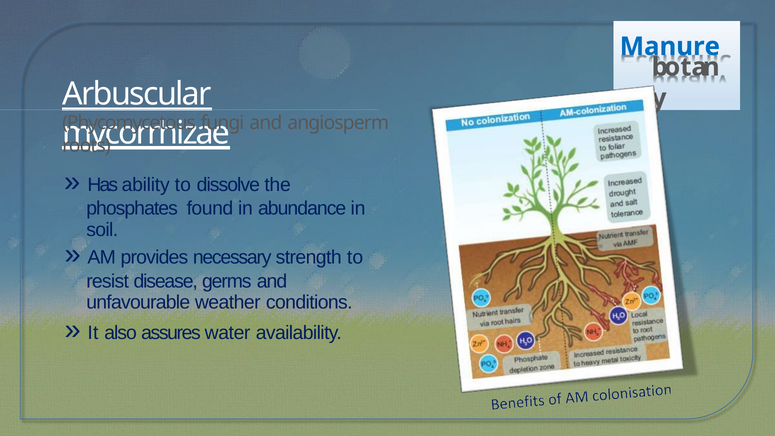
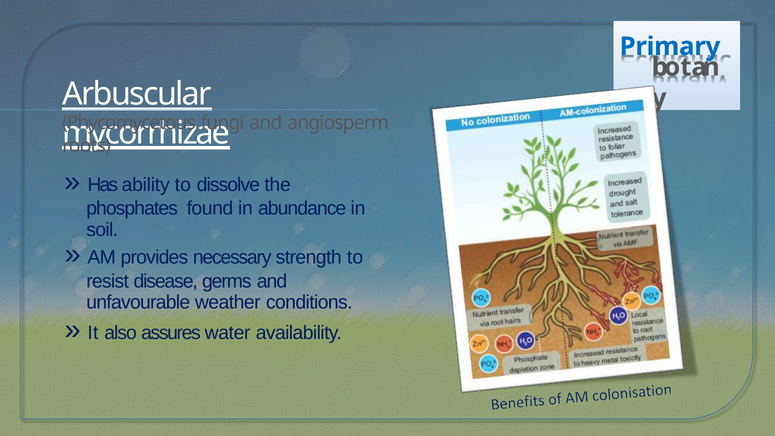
Manure: Manure -> Primary
